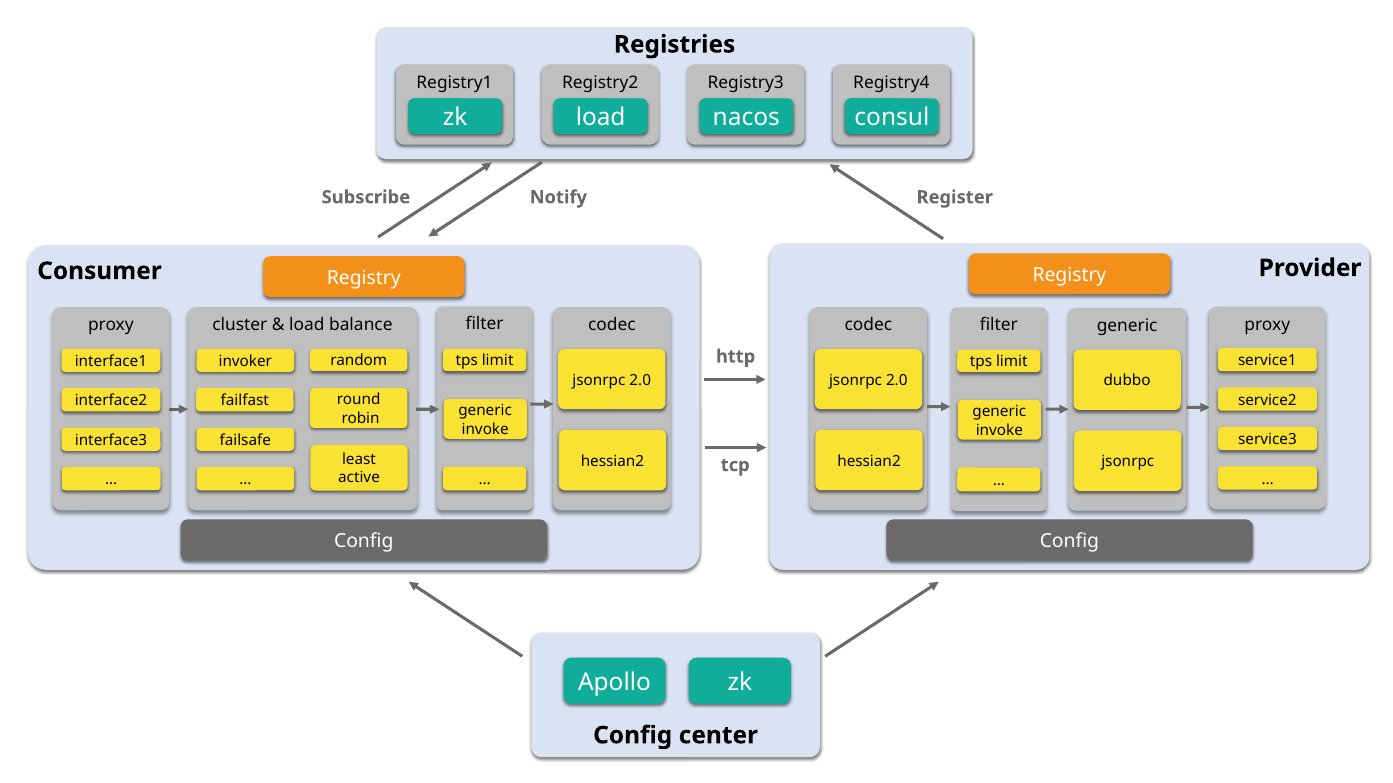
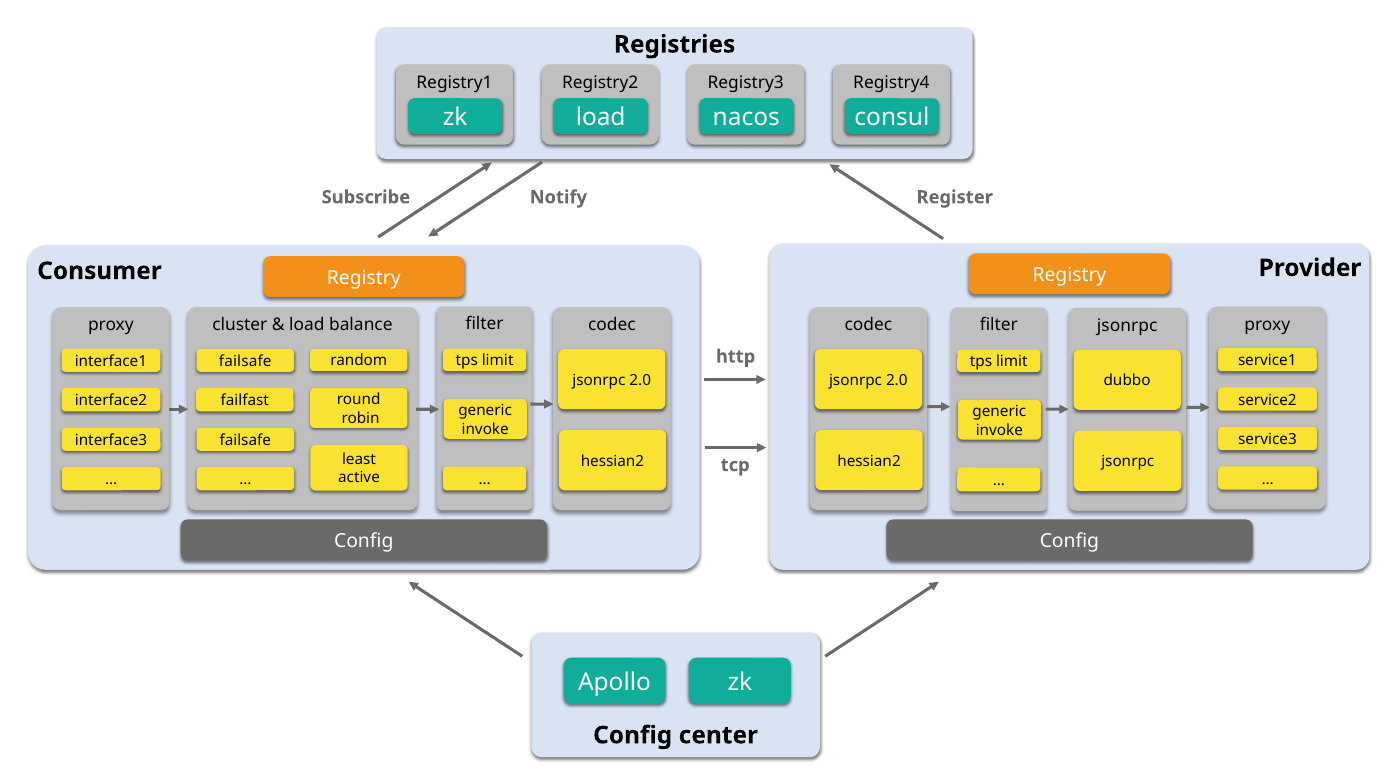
generic at (1127, 326): generic -> jsonrpc
invoker at (245, 362): invoker -> failsafe
